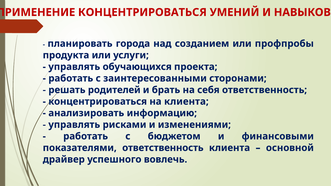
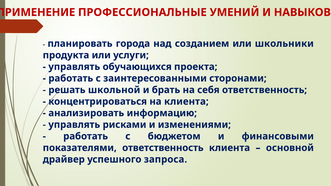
КОНЦЕНТРИРОВАТЬСЯ at (142, 12): КОНЦЕНТРИРОВАТЬСЯ -> ПРОФЕССИОНАЛЬНЫЕ
профпробы: профпробы -> школьники
родителей: родителей -> школьной
вовлечь: вовлечь -> запроса
